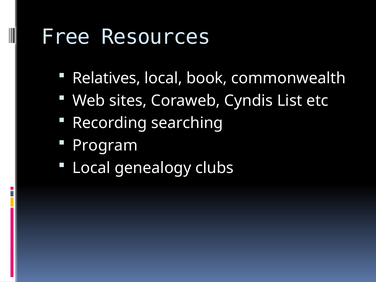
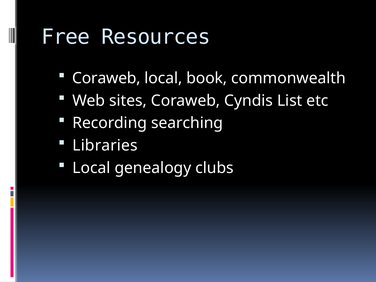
Relatives at (106, 78): Relatives -> Coraweb
Program: Program -> Libraries
